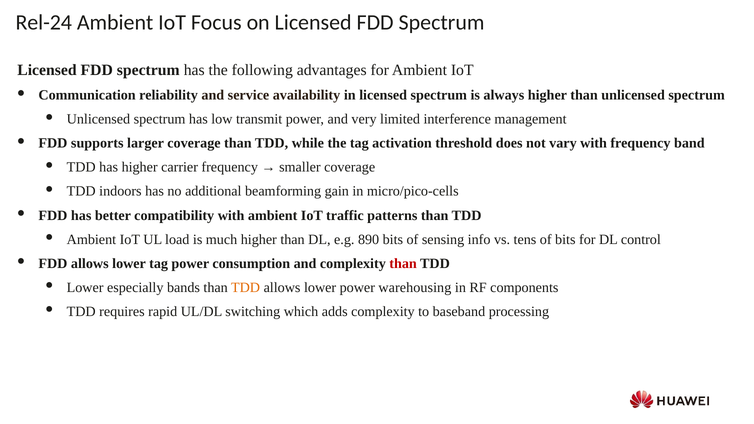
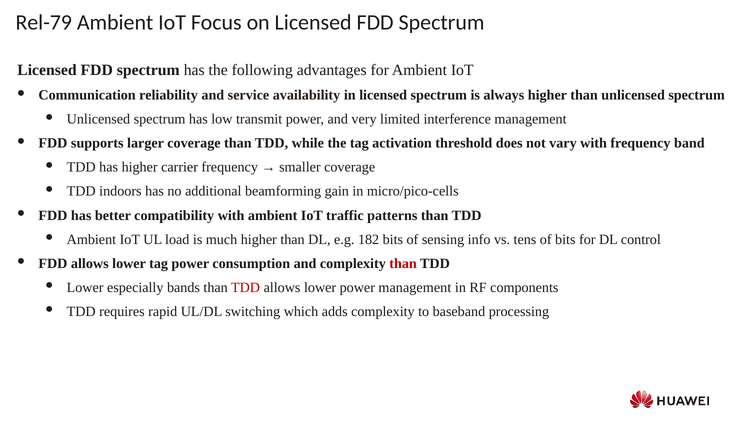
Rel-24: Rel-24 -> Rel-79
890: 890 -> 182
TDD at (246, 287) colour: orange -> red
power warehousing: warehousing -> management
